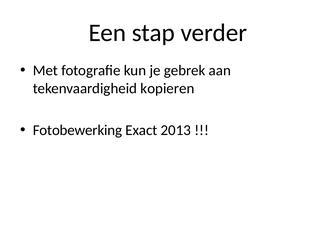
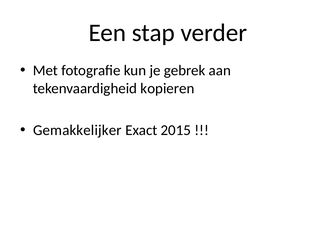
Fotobewerking: Fotobewerking -> Gemakkelijker
2013: 2013 -> 2015
